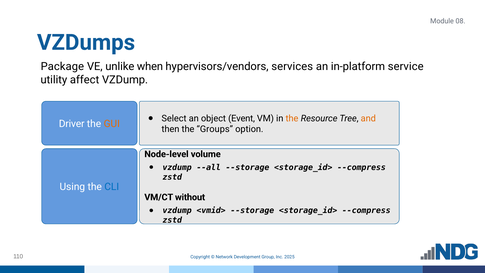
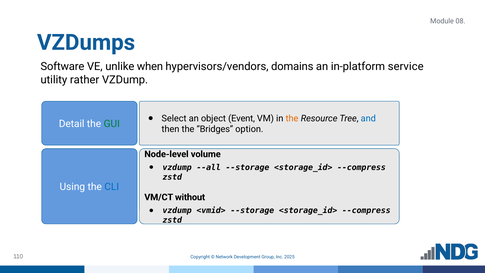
Package: Package -> Software
services: services -> domains
affect: affect -> rather
and colour: orange -> blue
Driver: Driver -> Detail
GUI colour: orange -> green
Groups: Groups -> Bridges
